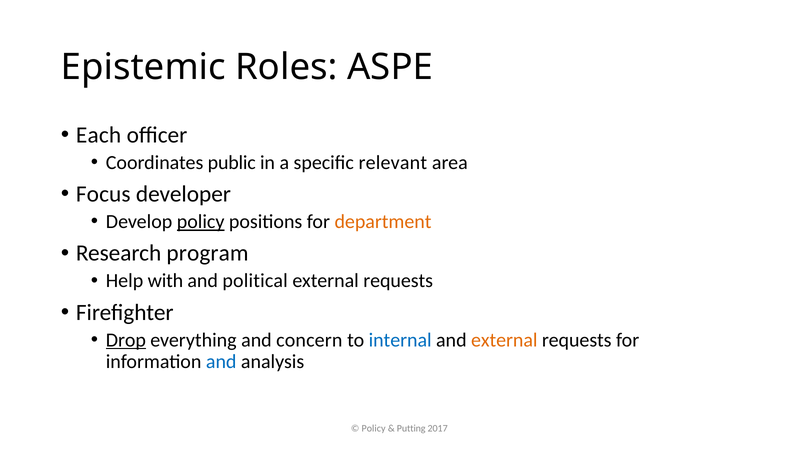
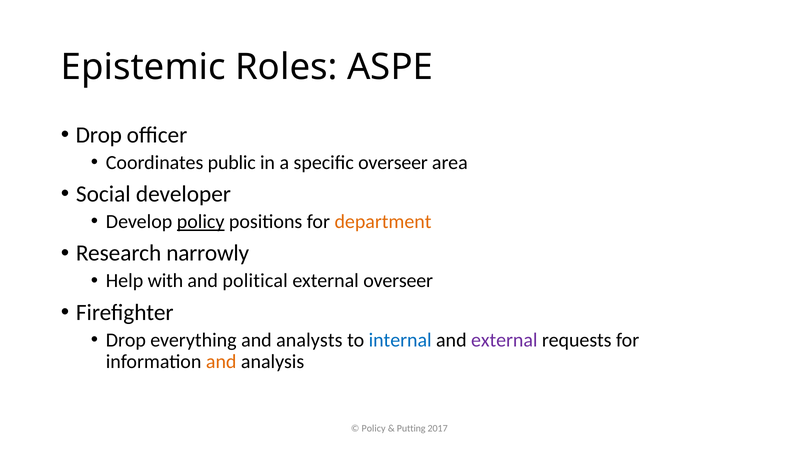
Each at (99, 135): Each -> Drop
specific relevant: relevant -> overseer
Focus: Focus -> Social
program: program -> narrowly
requests at (398, 281): requests -> overseer
Drop at (126, 340) underline: present -> none
concern: concern -> analysts
external at (504, 340) colour: orange -> purple
and at (221, 362) colour: blue -> orange
